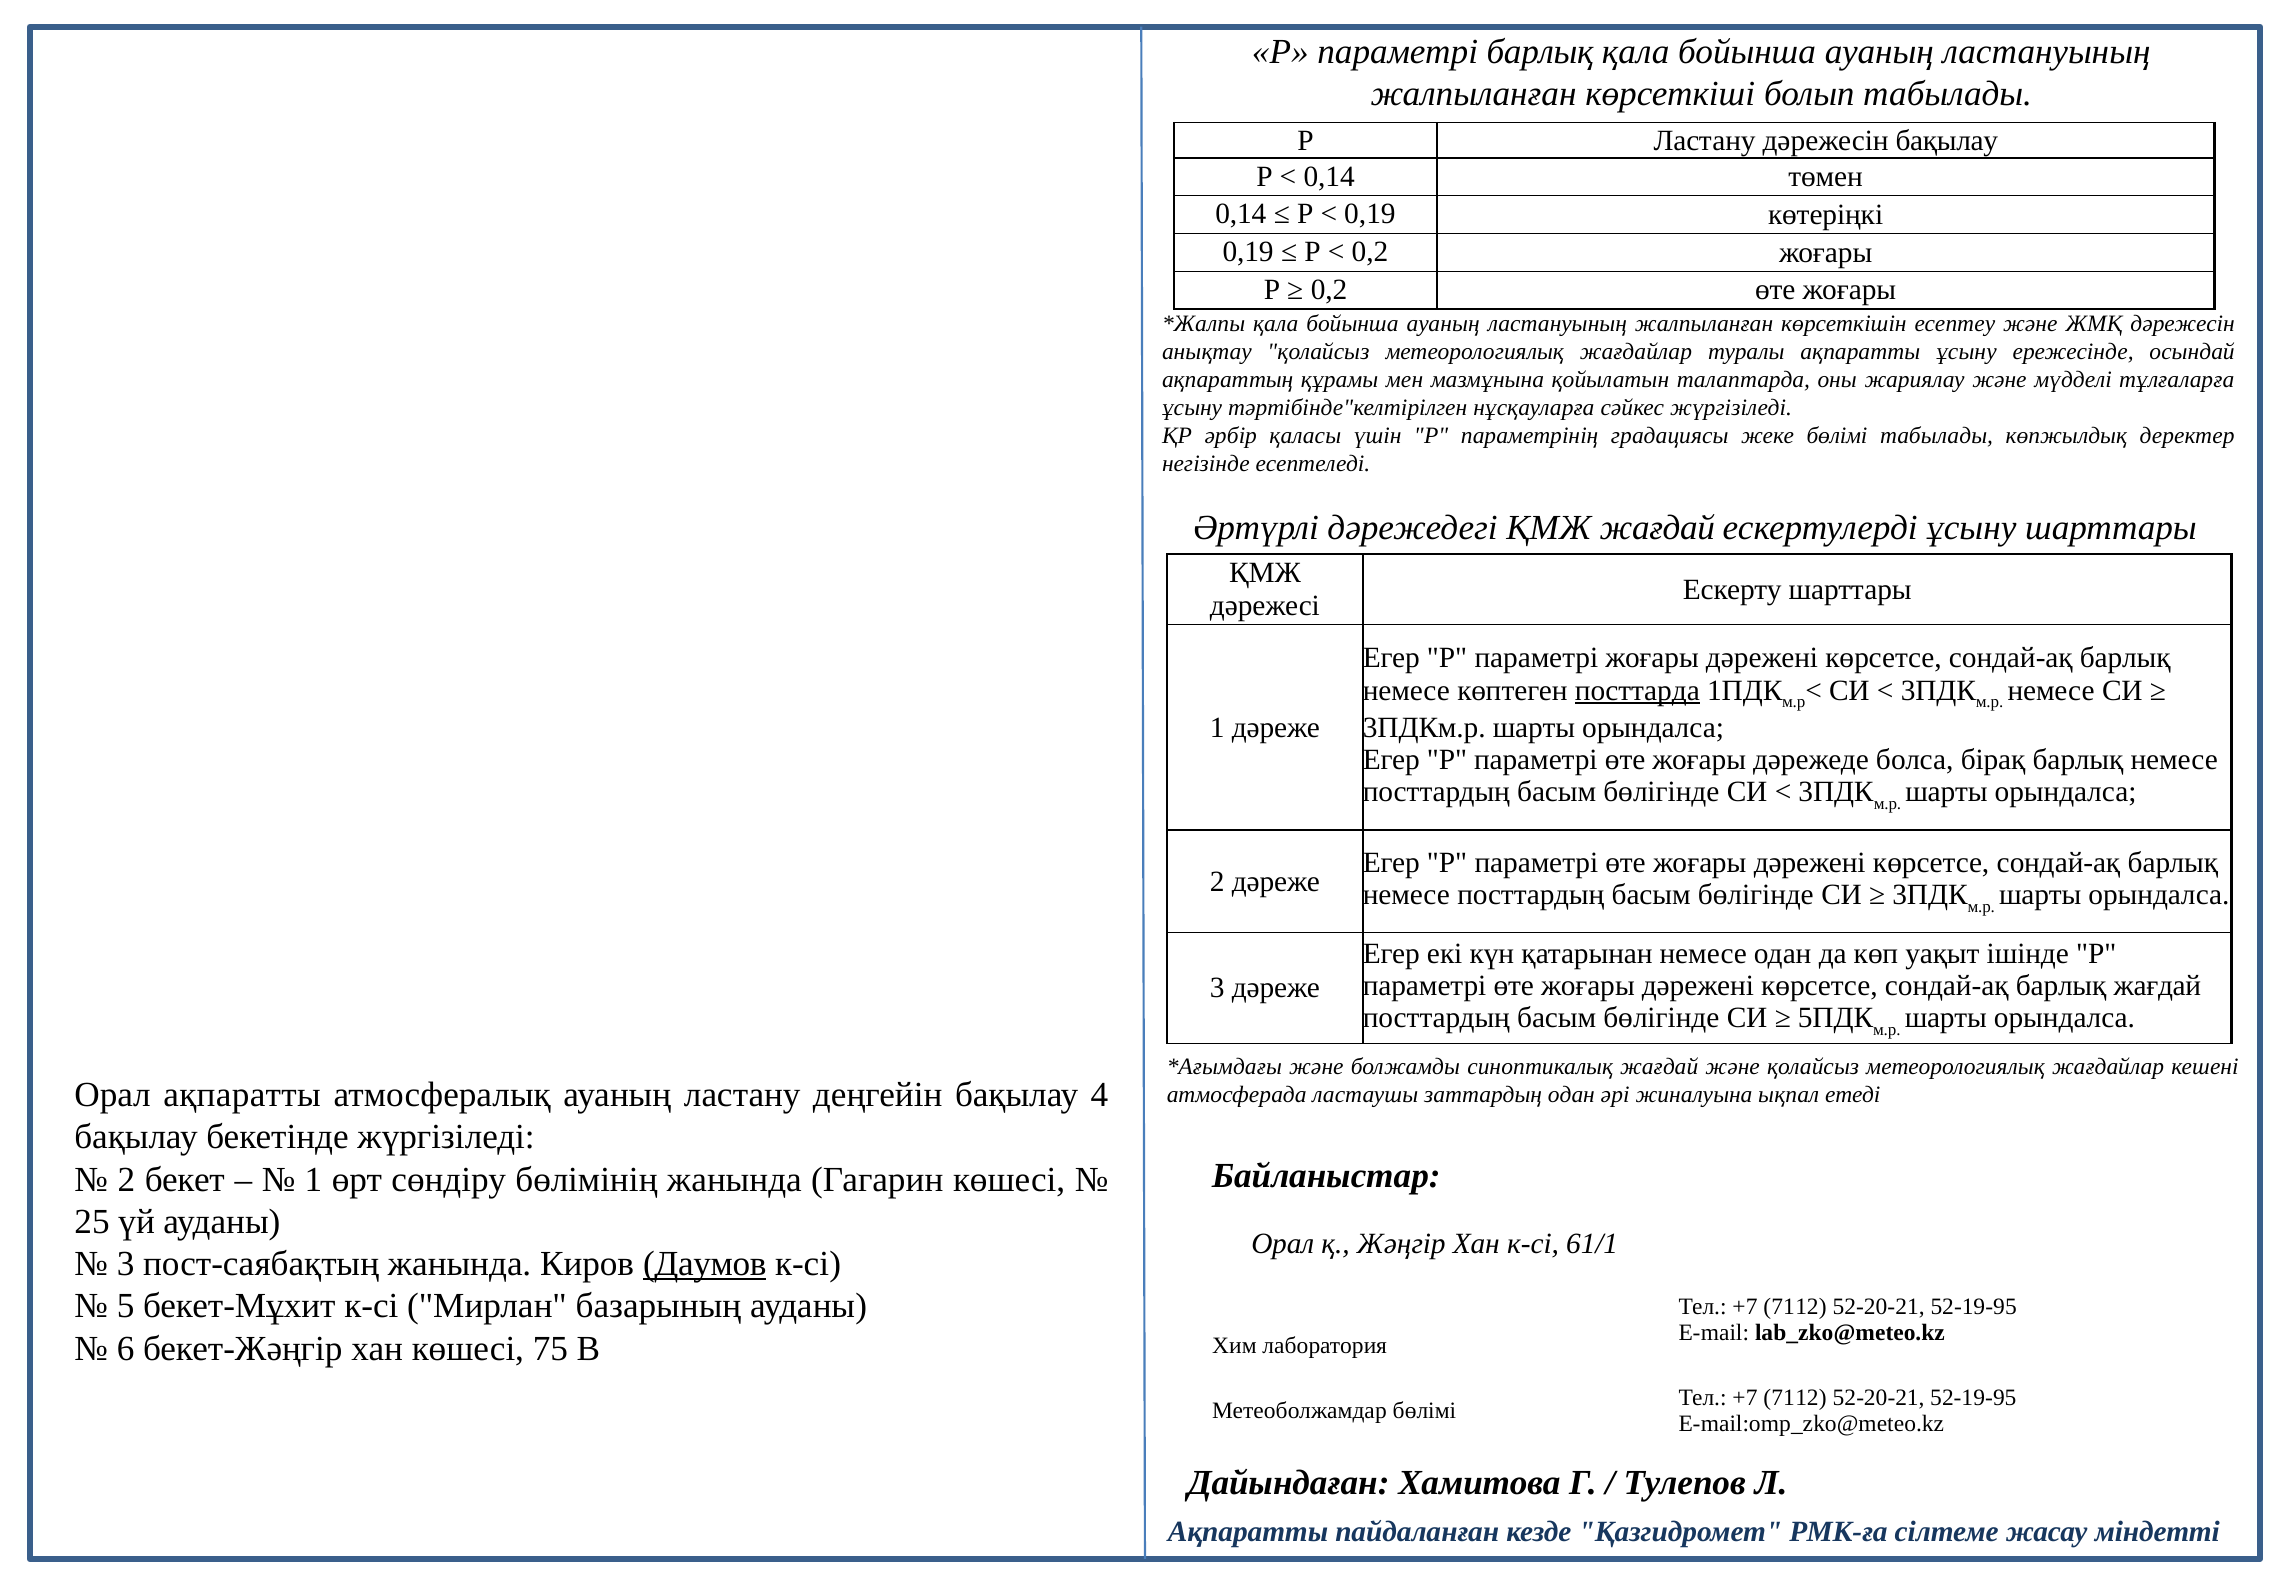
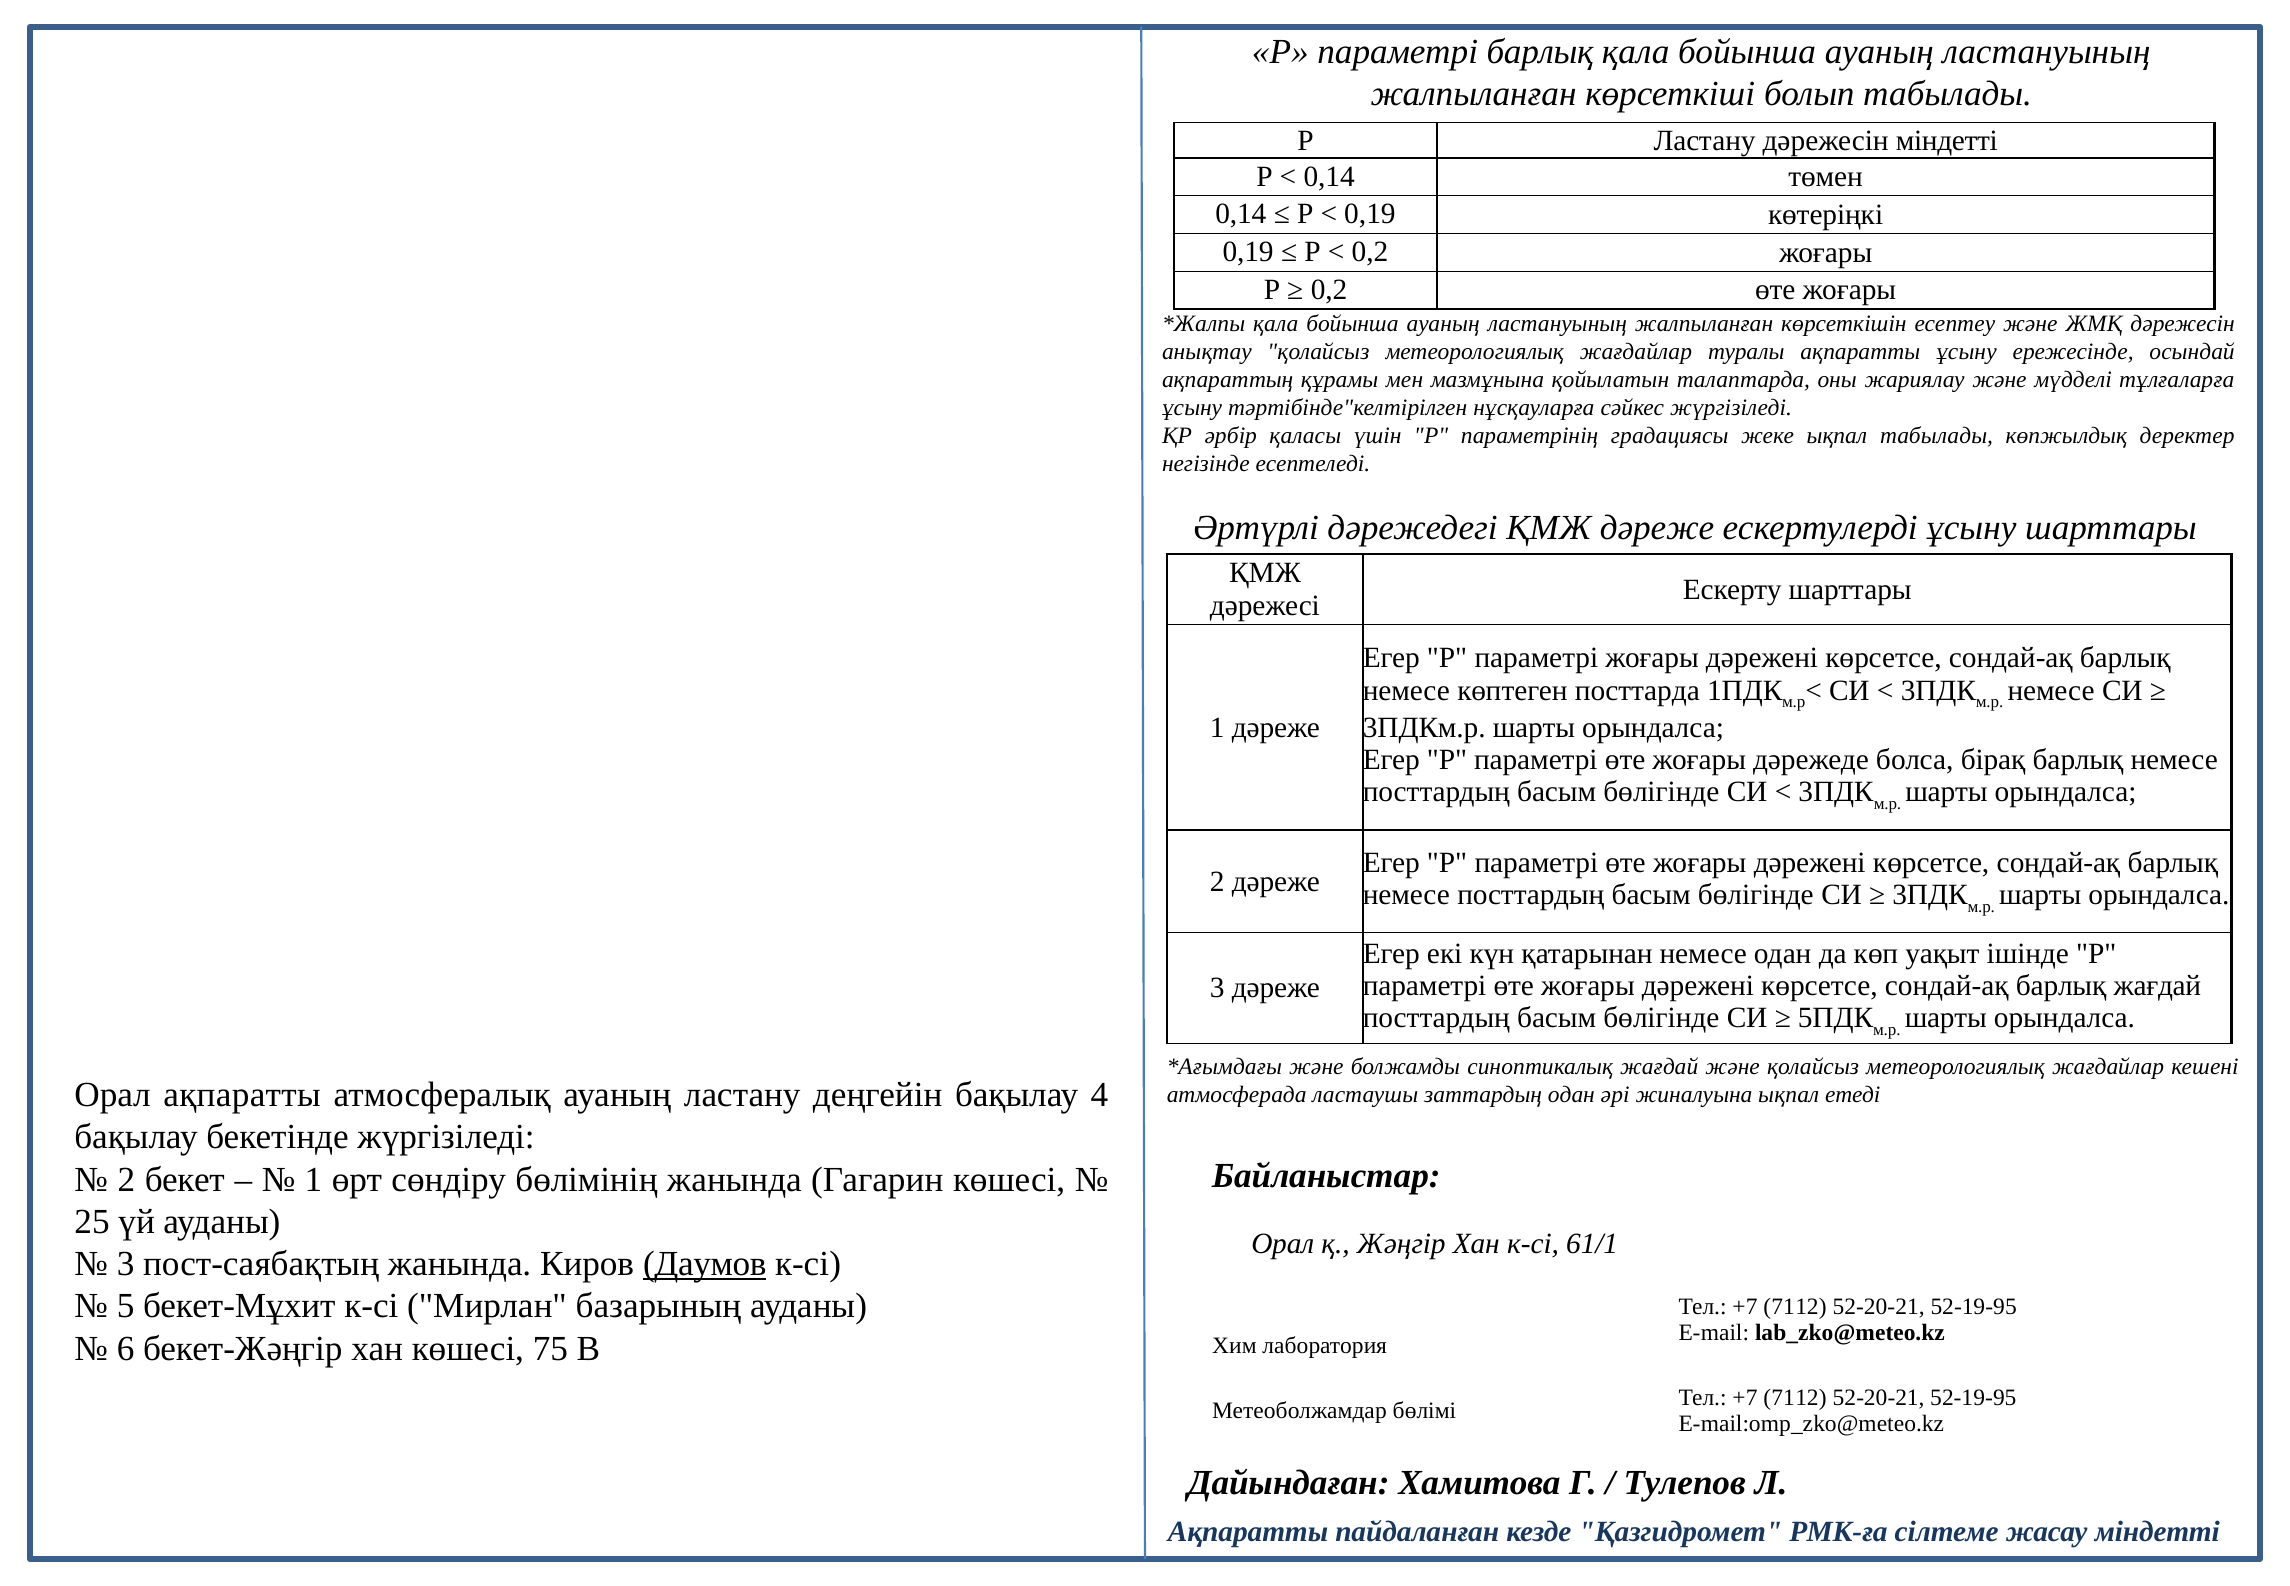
дәрежесін бақылау: бақылау -> міндетті
жеке бөлімі: бөлімі -> ықпал
ҚМЖ жағдай: жағдай -> дәреже
посттарда underline: present -> none
